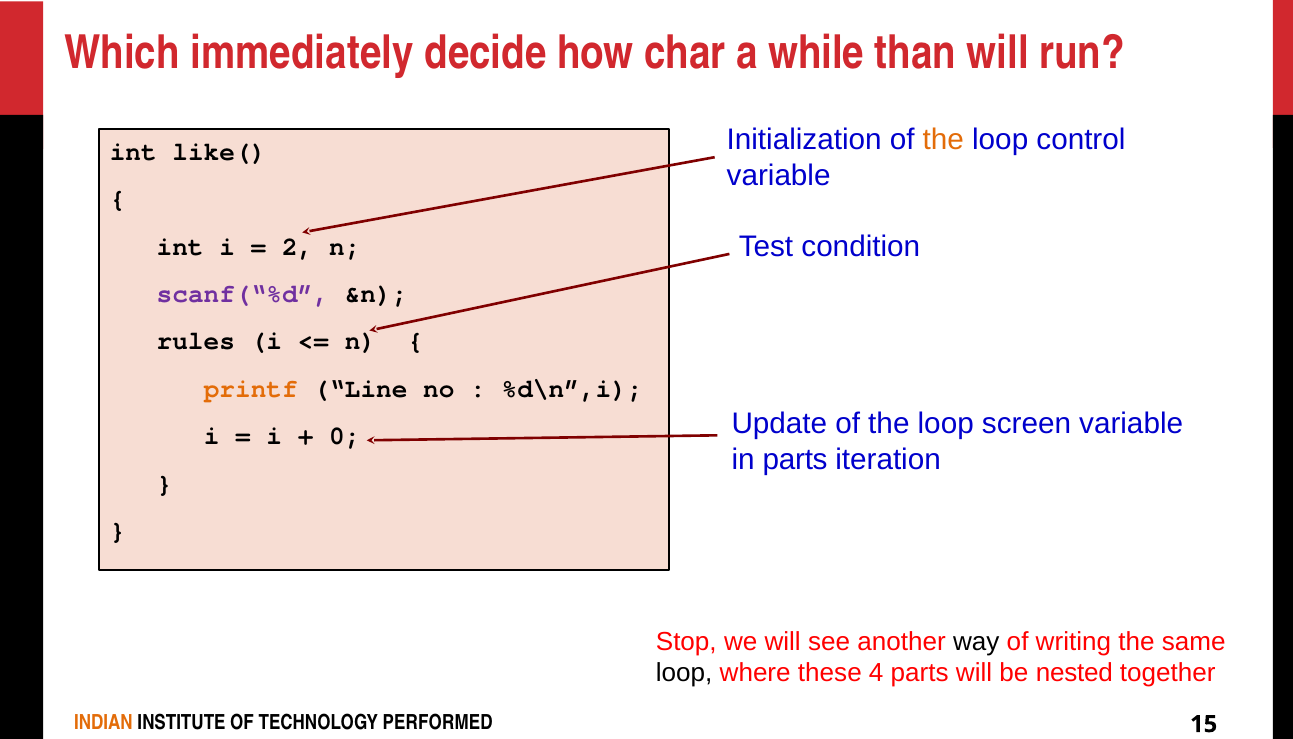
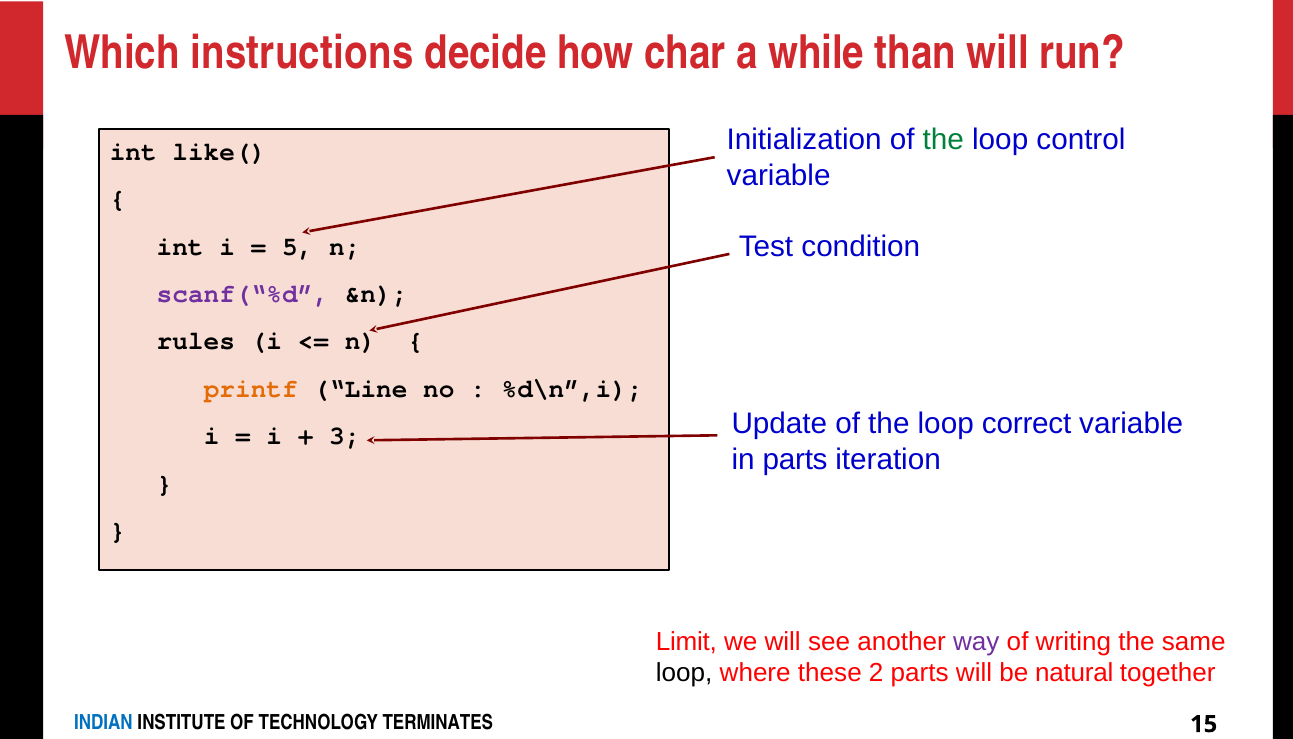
immediately: immediately -> instructions
the at (943, 140) colour: orange -> green
2: 2 -> 5
screen: screen -> correct
0: 0 -> 3
Stop: Stop -> Limit
way colour: black -> purple
4: 4 -> 2
nested: nested -> natural
INDIAN colour: orange -> blue
PERFORMED: PERFORMED -> TERMINATES
